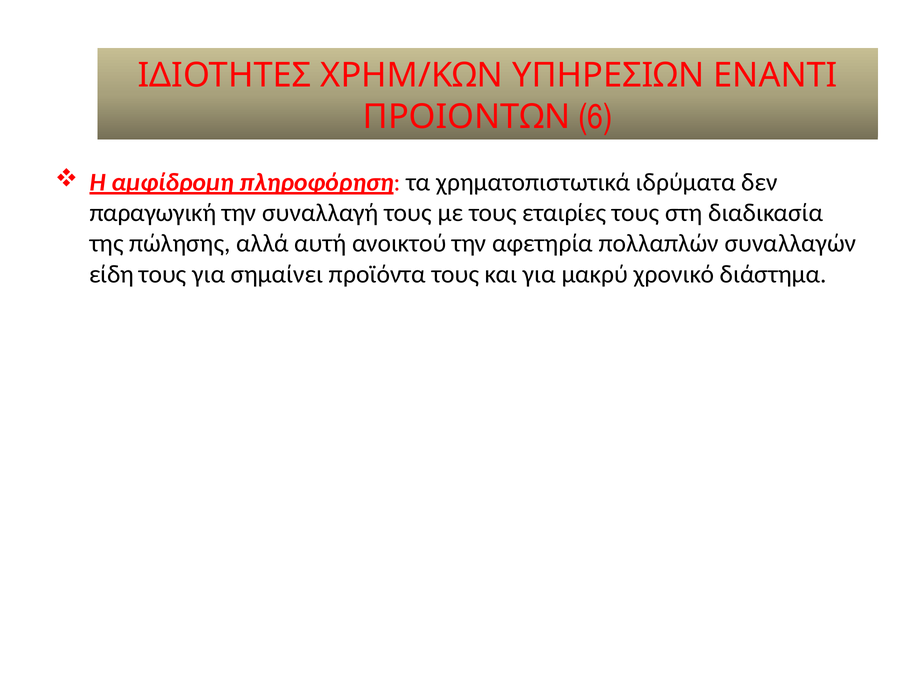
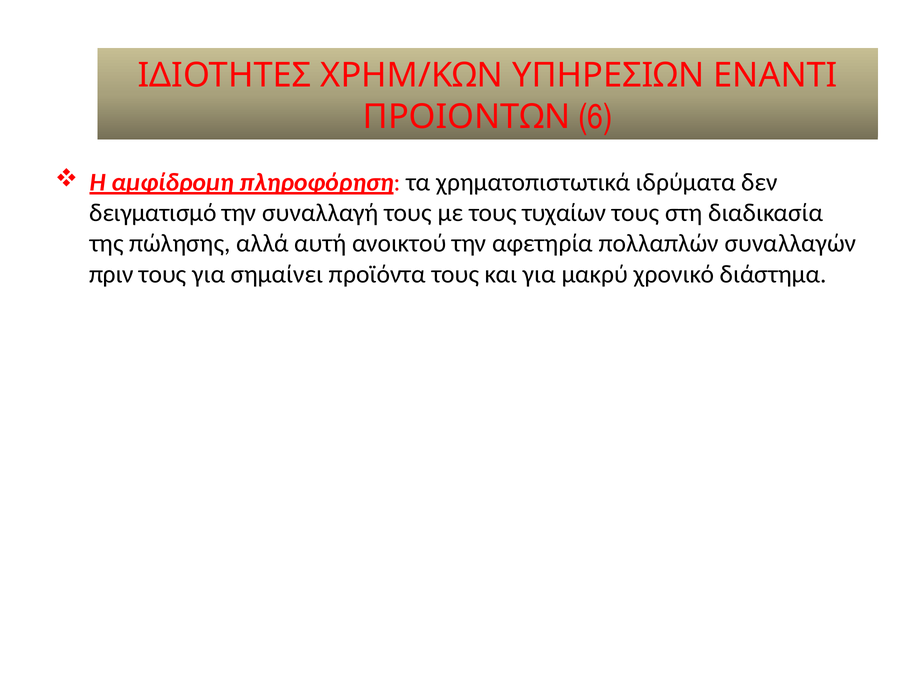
παραγωγική: παραγωγική -> δειγματισμό
εταιρίες: εταιρίες -> τυχαίων
είδη: είδη -> πριν
